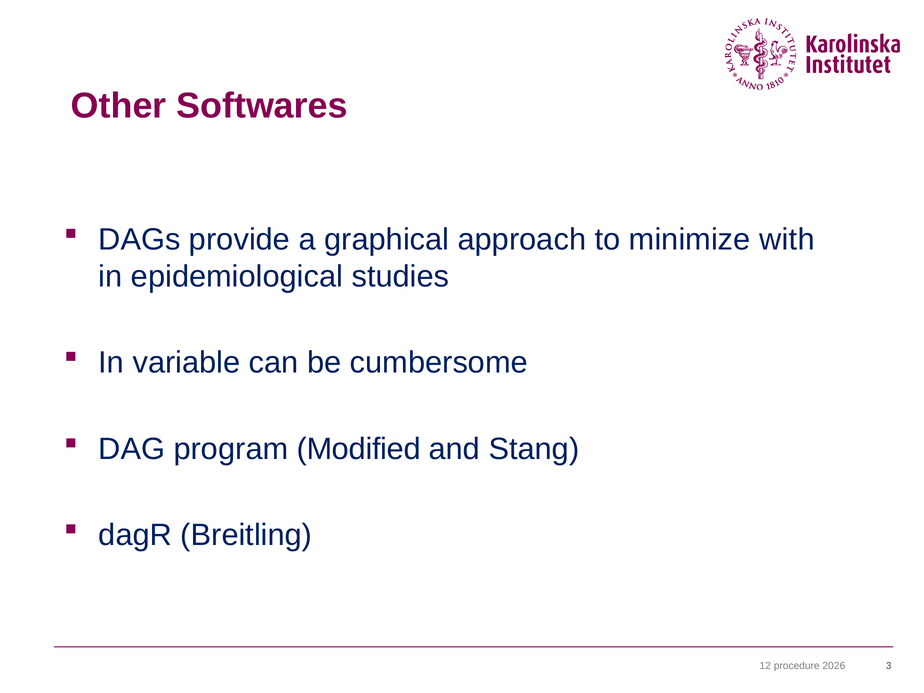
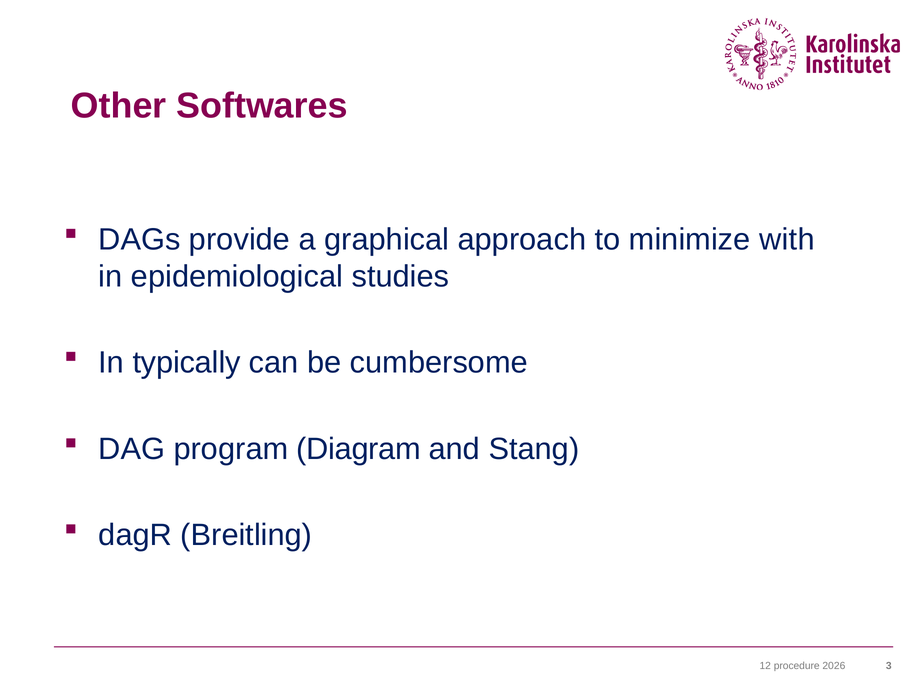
variable: variable -> typically
Modified: Modified -> Diagram
